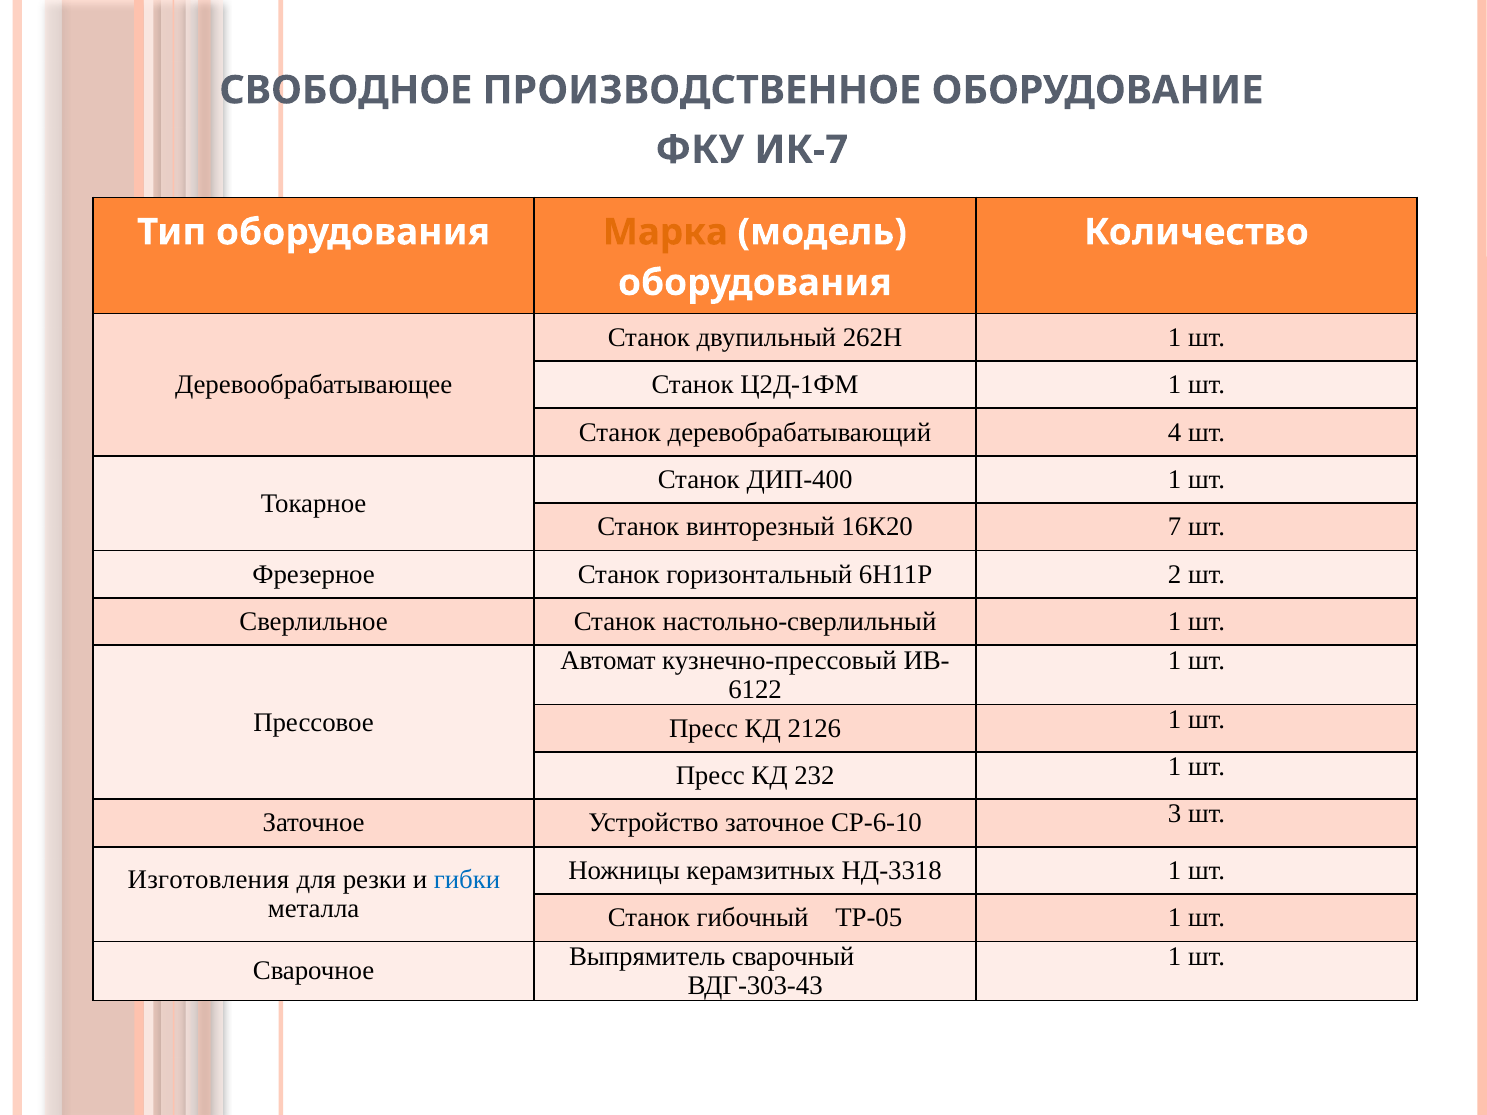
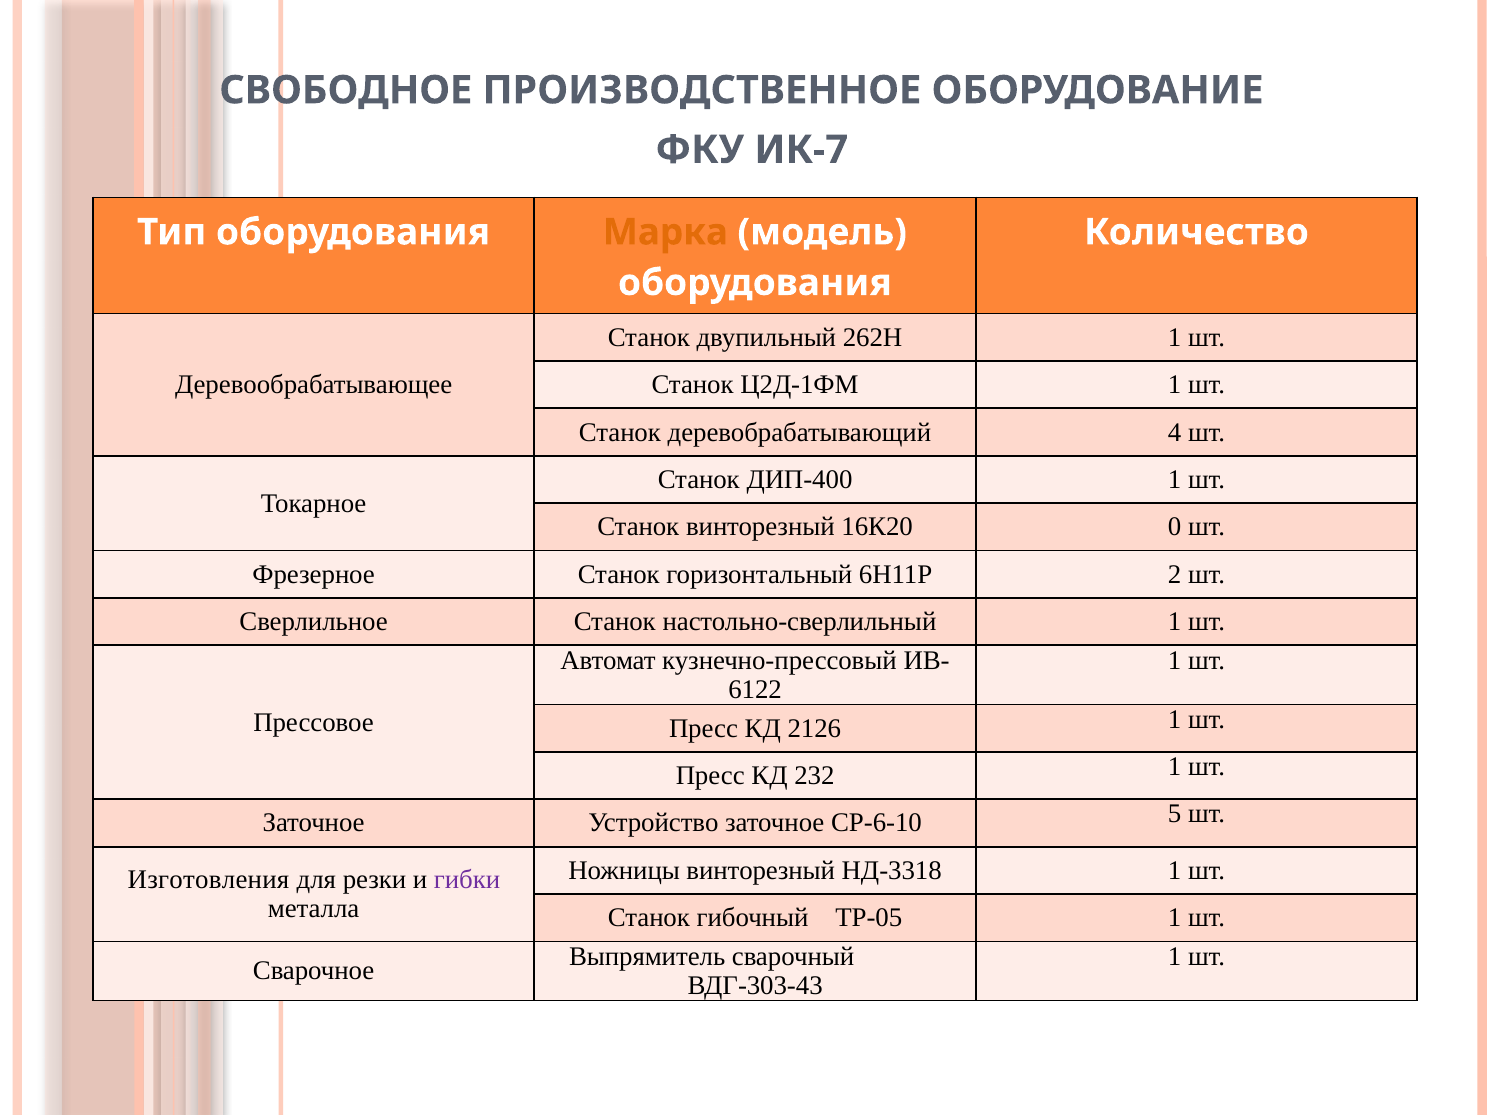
7: 7 -> 0
3: 3 -> 5
Ножницы керамзитных: керамзитных -> винторезный
гибки colour: blue -> purple
